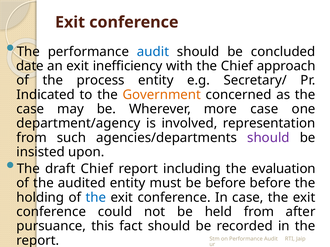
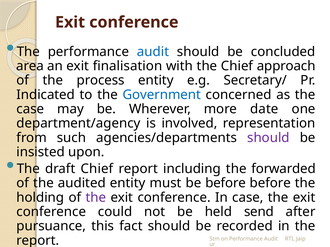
date: date -> area
inefficiency: inefficiency -> finalisation
Government colour: orange -> blue
more case: case -> date
evaluation: evaluation -> forwarded
the at (96, 198) colour: blue -> purple
held from: from -> send
